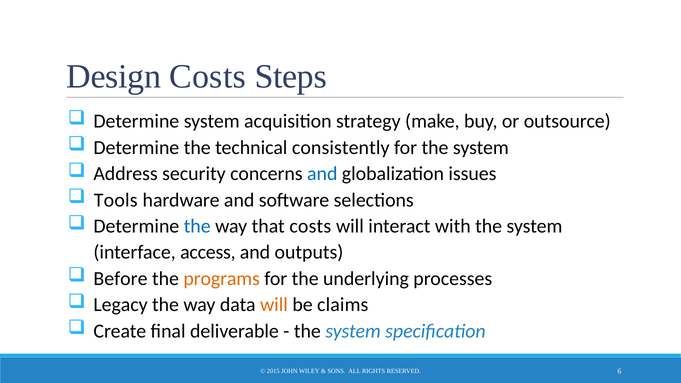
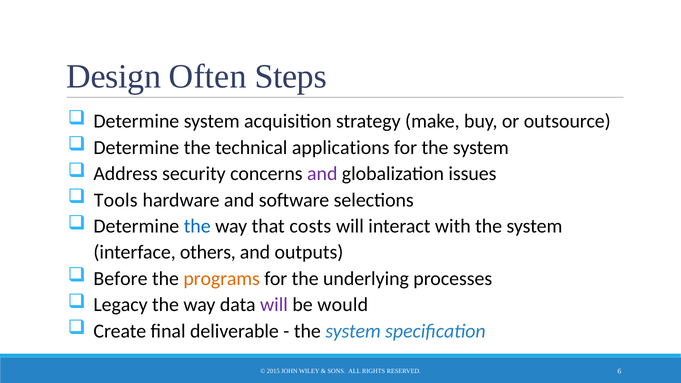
Design Costs: Costs -> Often
consistently: consistently -> applications
and at (322, 174) colour: blue -> purple
access: access -> others
will at (274, 305) colour: orange -> purple
claims: claims -> would
